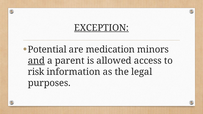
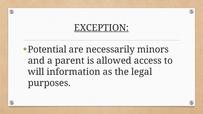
medication: medication -> necessarily
and underline: present -> none
risk: risk -> will
